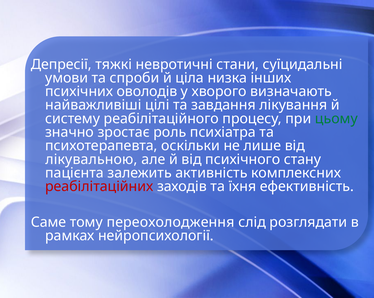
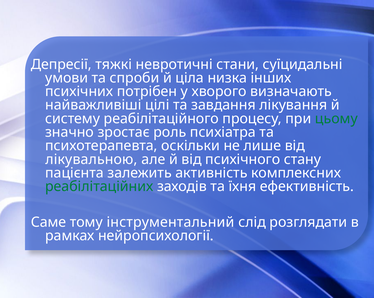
оволодів: оволодів -> потрібен
реабiлiтацiйних colour: red -> green
переохолодження: переохолодження -> iнструментальний
